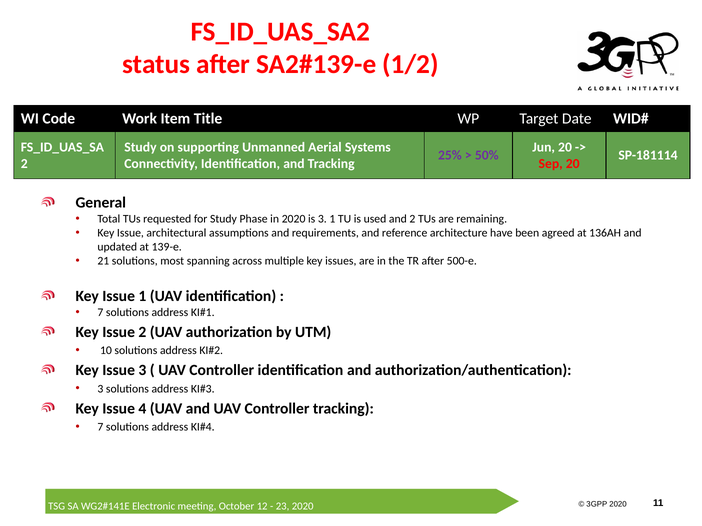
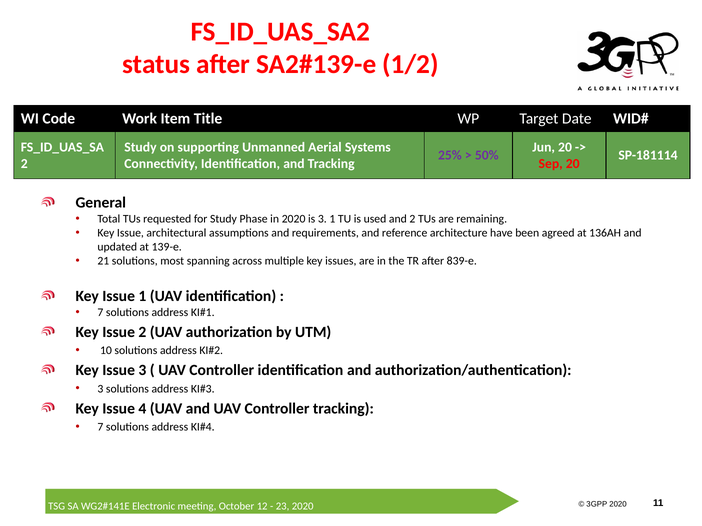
500-e: 500-e -> 839-e
